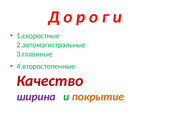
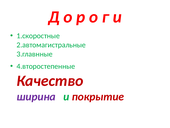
покрытие colour: orange -> red
